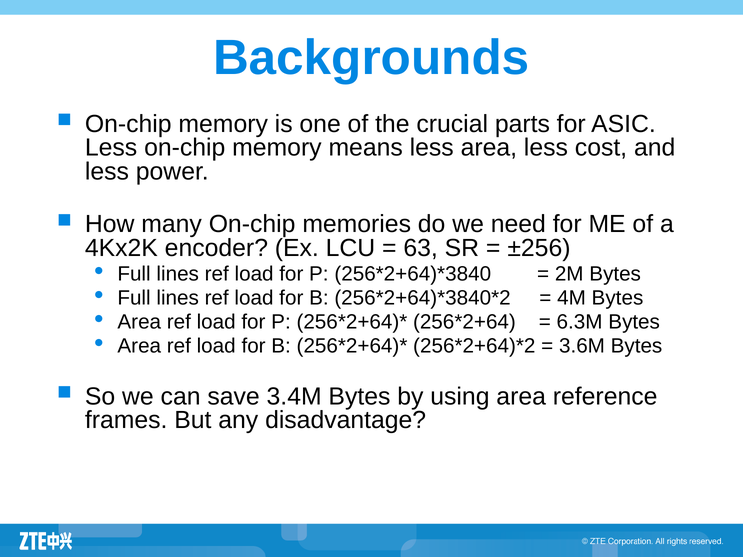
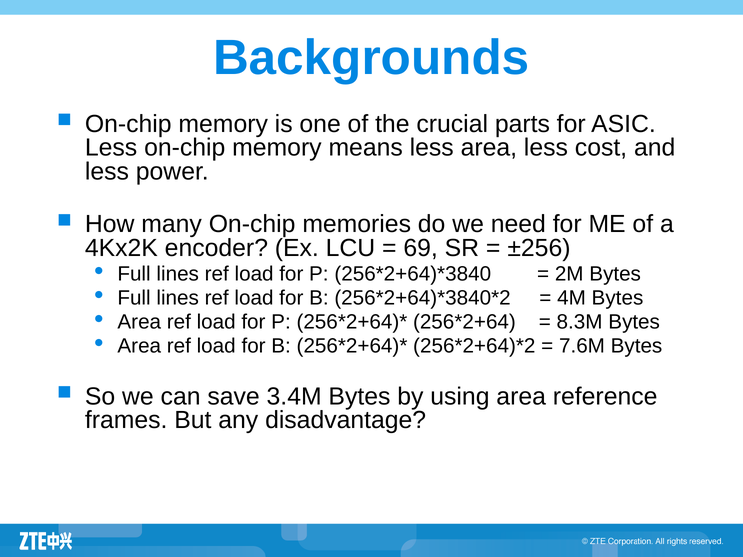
63: 63 -> 69
6.3M: 6.3M -> 8.3M
3.6M: 3.6M -> 7.6M
